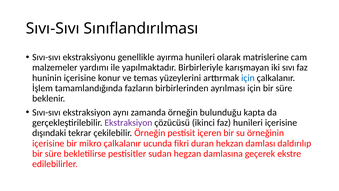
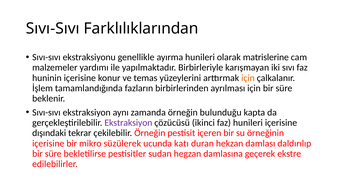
Sınıflandırılması: Sınıflandırılması -> Farklılıklarından
için at (248, 78) colour: blue -> orange
mikro çalkalanır: çalkalanır -> süzülerek
fikri: fikri -> katı
